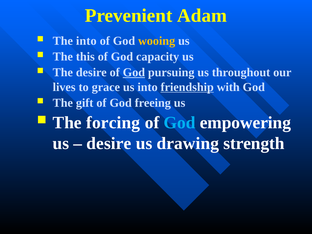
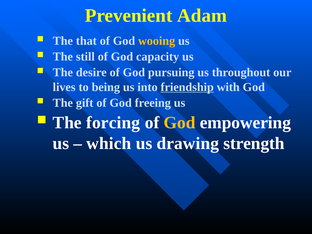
The into: into -> that
this: this -> still
God at (134, 72) underline: present -> none
grace: grace -> being
God at (180, 123) colour: light blue -> yellow
desire at (109, 143): desire -> which
